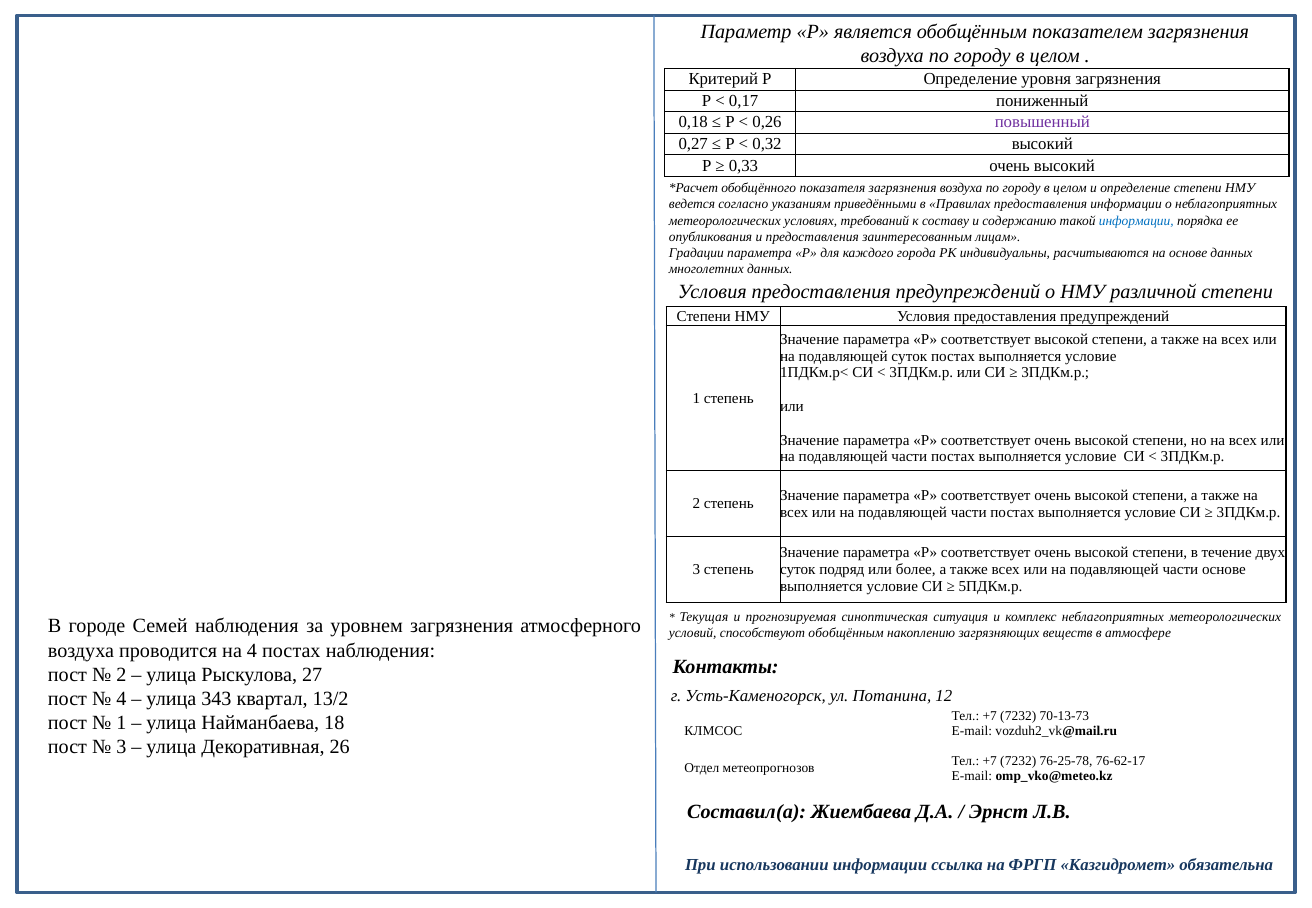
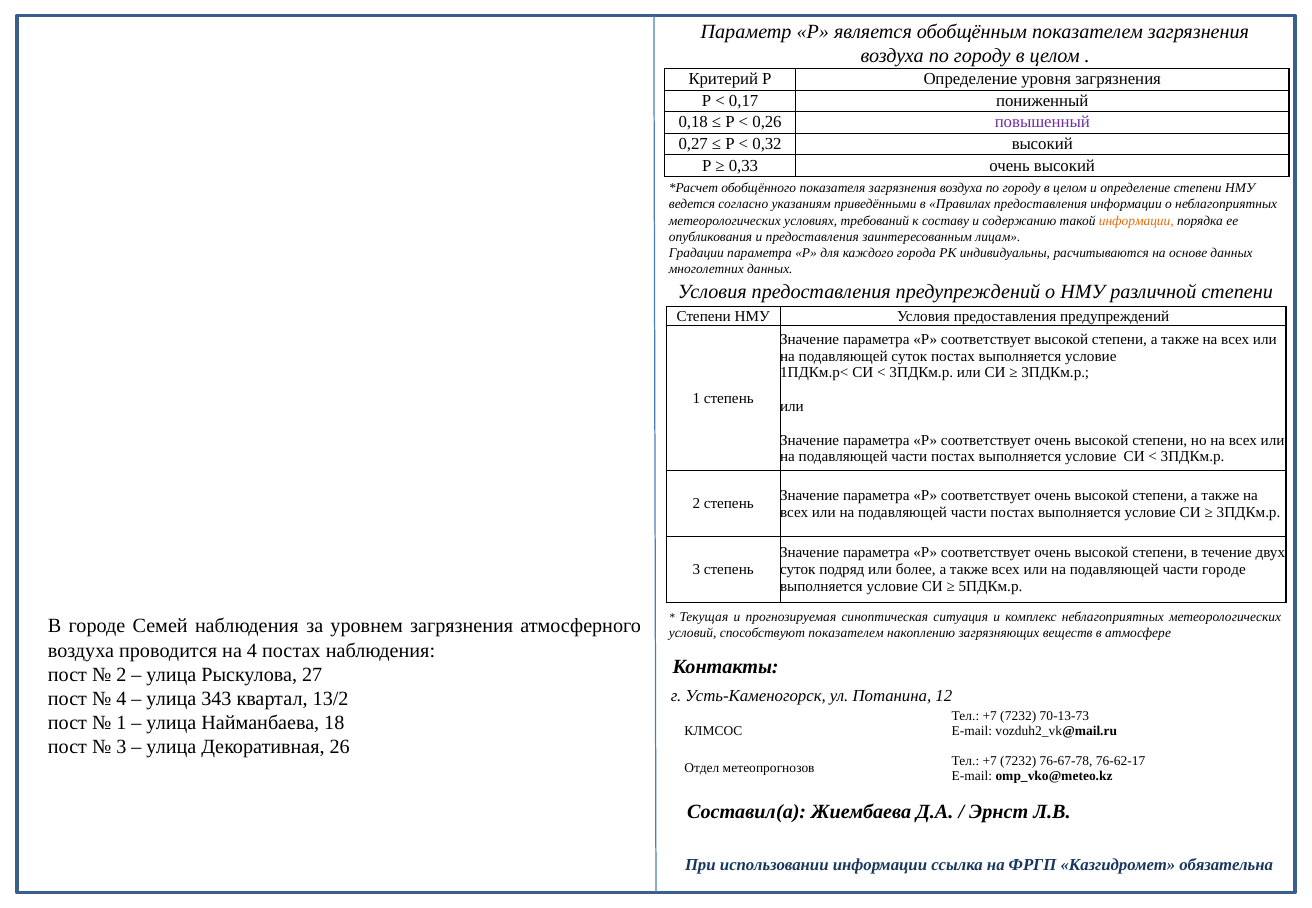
информации at (1136, 221) colour: blue -> orange
части основе: основе -> городе
способствуют обобщённым: обобщённым -> показателем
76-25-78: 76-25-78 -> 76-67-78
